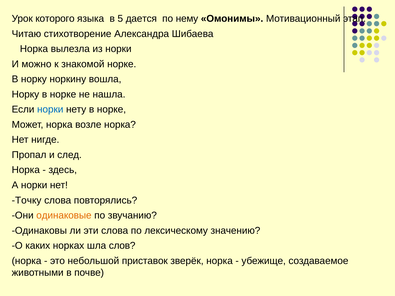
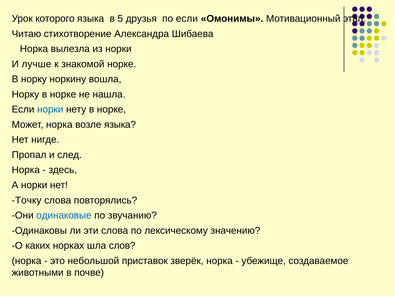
дается: дается -> друзья
по нему: нему -> если
можно: можно -> лучше
возле норка: норка -> языка
одинаковые colour: orange -> blue
